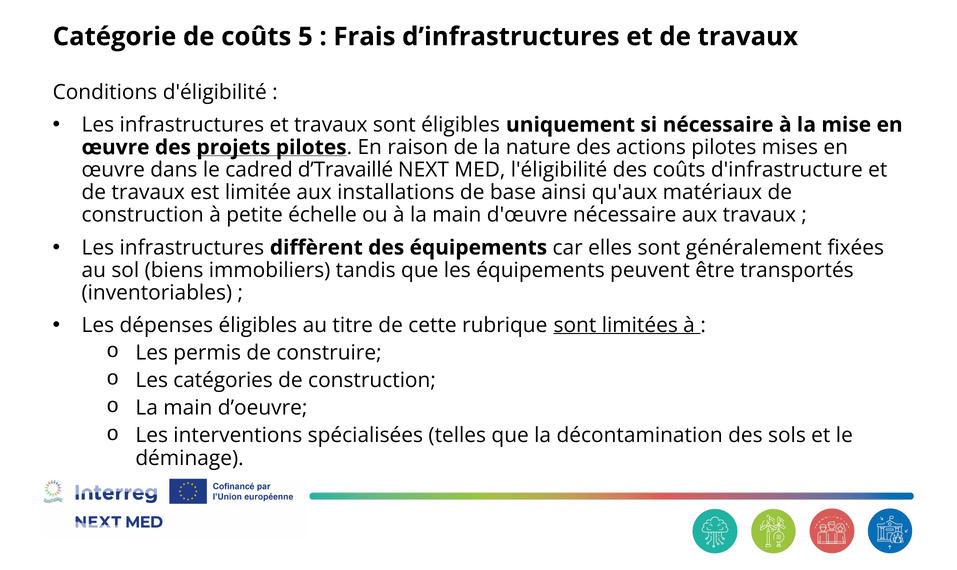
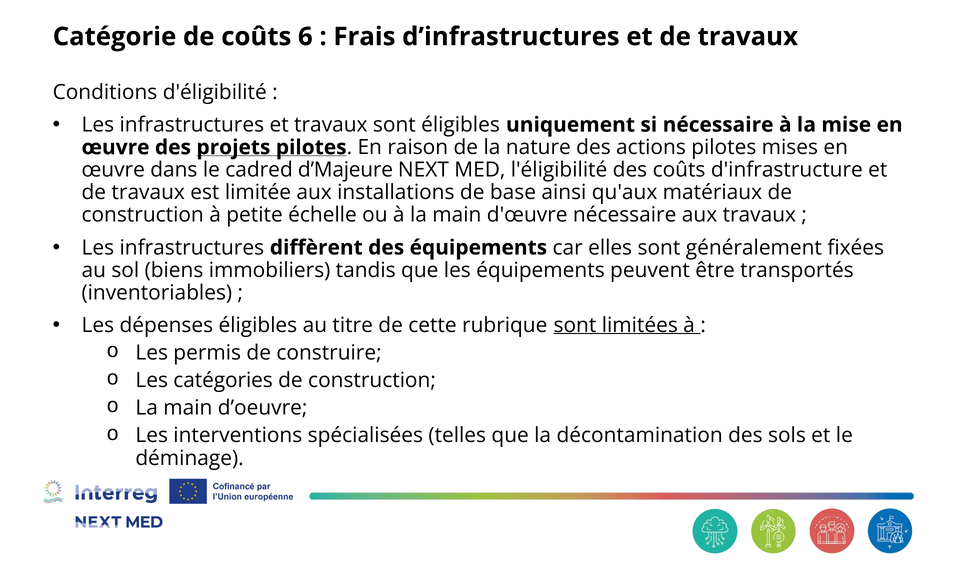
5: 5 -> 6
d’Travaillé: d’Travaillé -> d’Majeure
